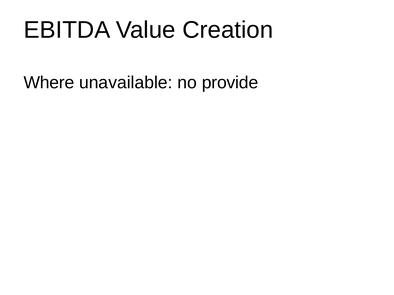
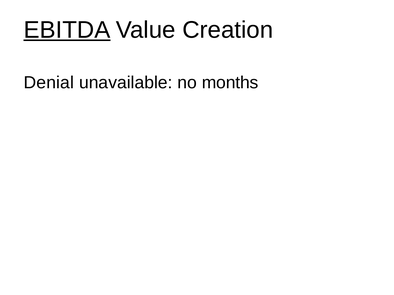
EBITDA underline: none -> present
Where: Where -> Denial
provide: provide -> months
